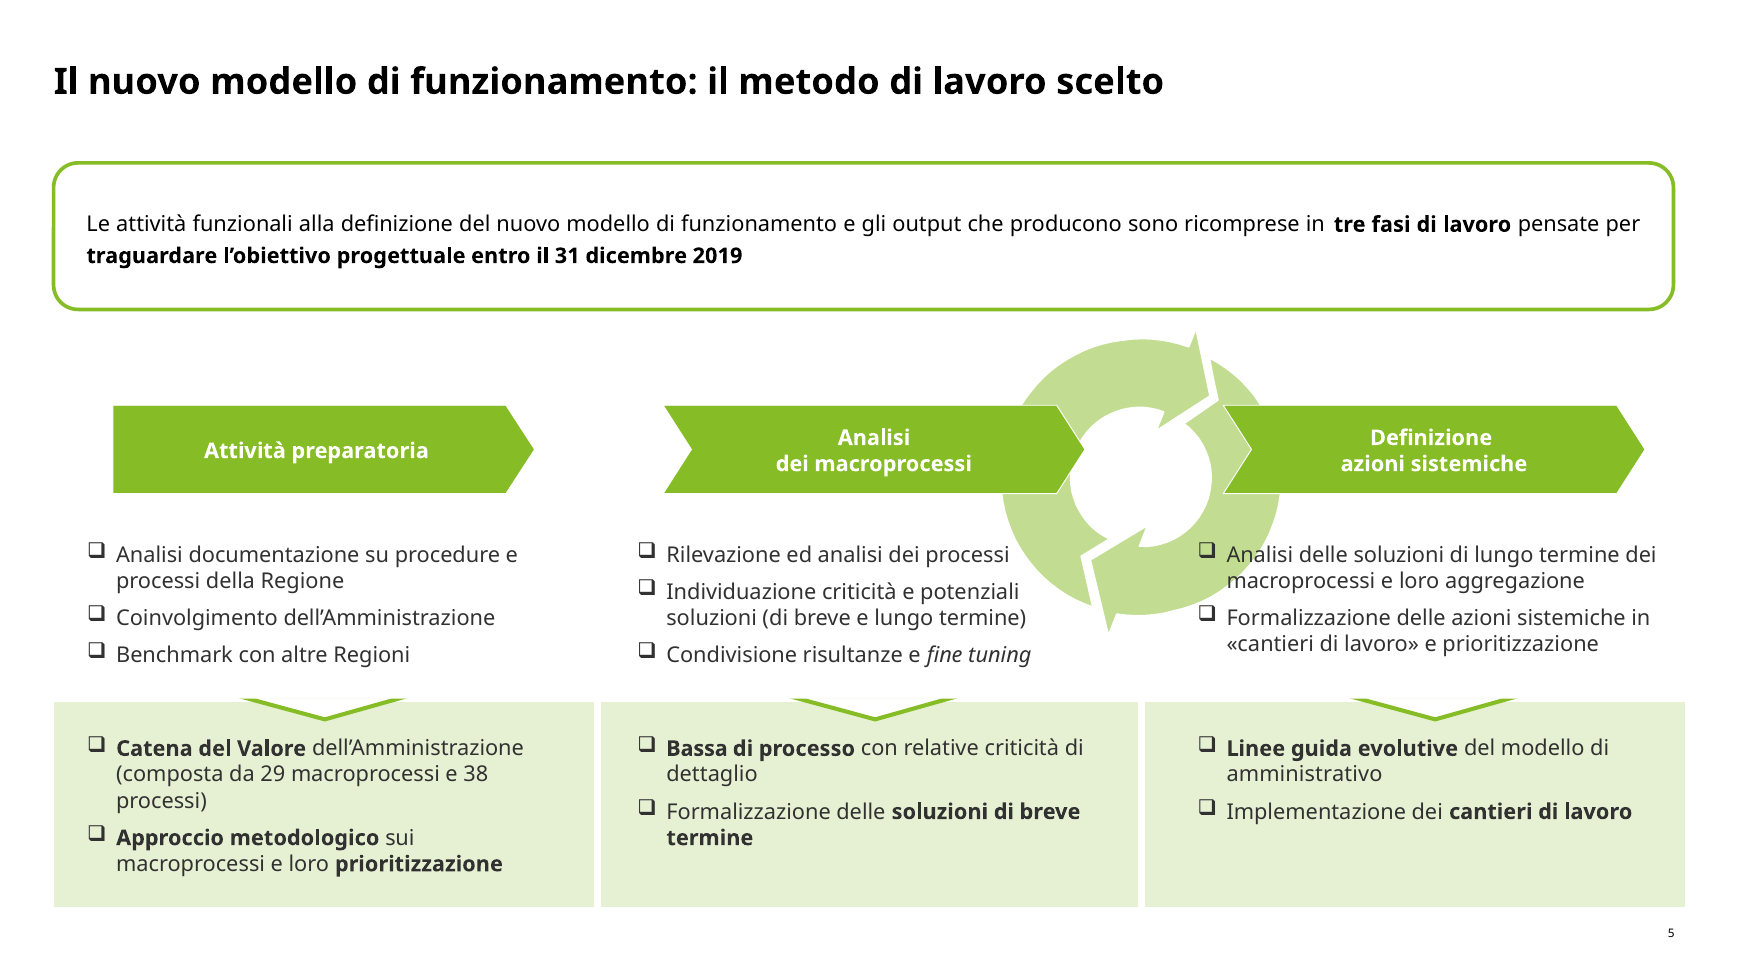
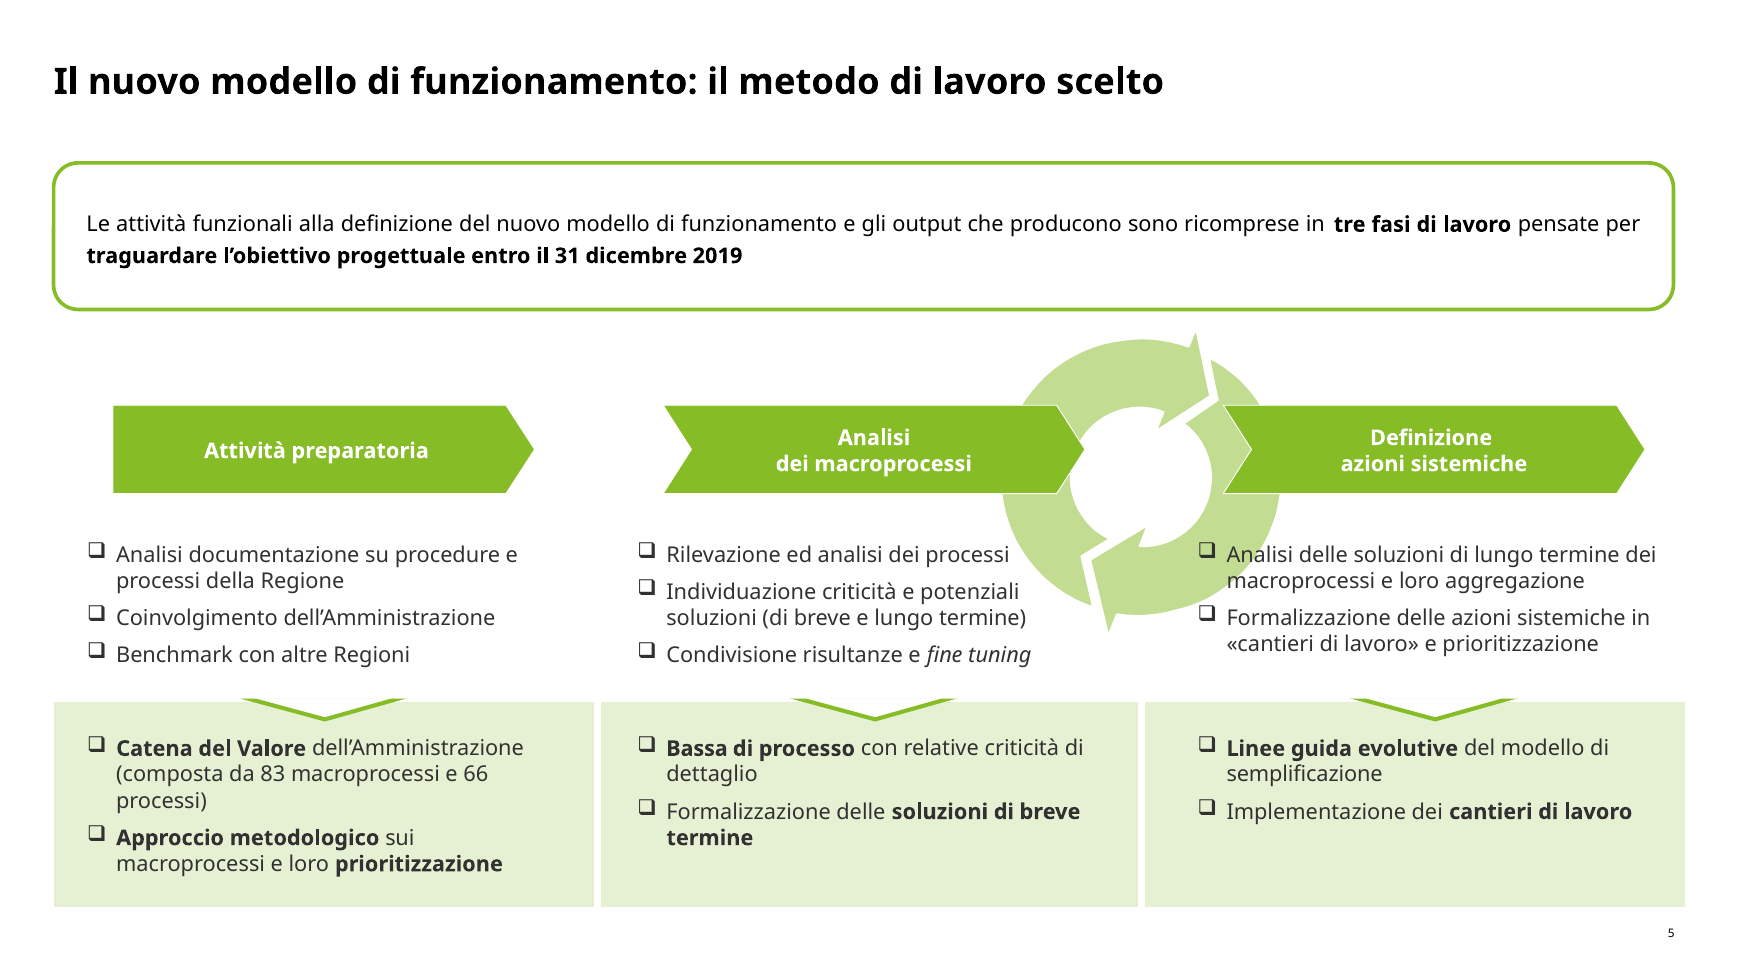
29: 29 -> 83
38: 38 -> 66
amministrativo: amministrativo -> semplificazione
